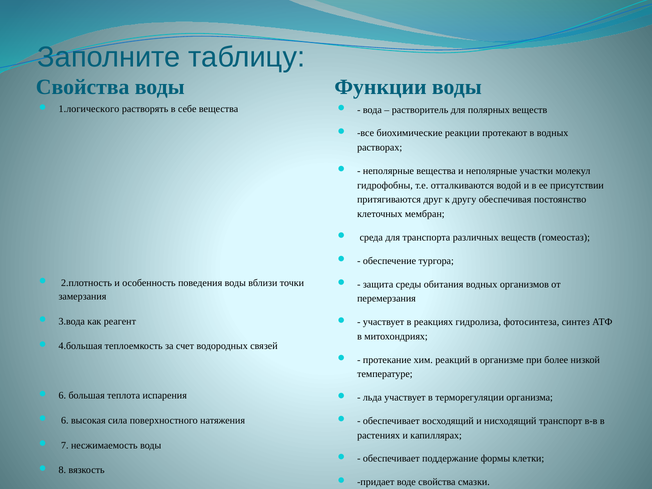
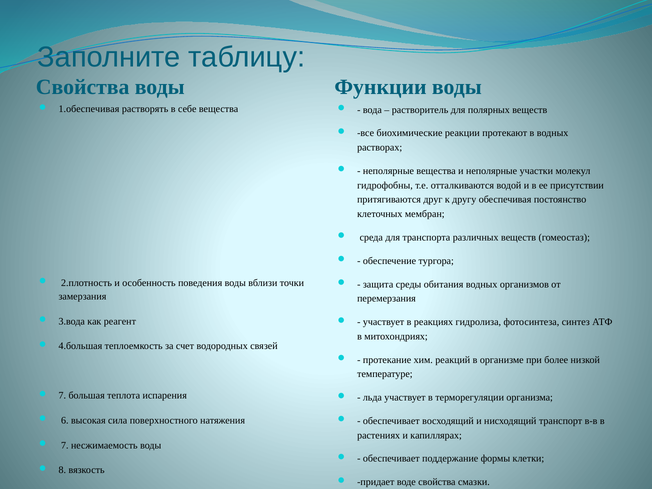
1.логического: 1.логического -> 1.обеспечивая
6 at (62, 396): 6 -> 7
